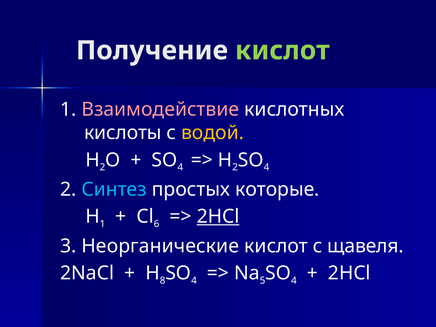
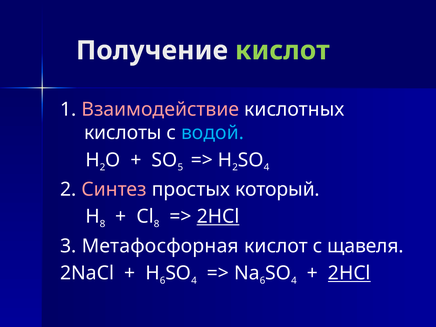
водой colour: yellow -> light blue
4 at (180, 167): 4 -> 5
Синтез colour: light blue -> pink
которые: которые -> который
1 at (103, 224): 1 -> 8
6 at (157, 224): 6 -> 8
Неорганические: Неорганические -> Метафосфорная
8 at (163, 281): 8 -> 6
5 at (263, 281): 5 -> 6
2HCl at (349, 273) underline: none -> present
